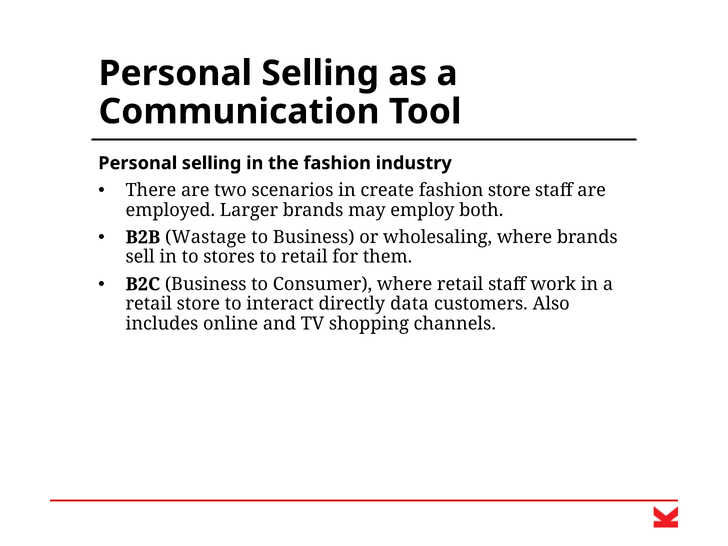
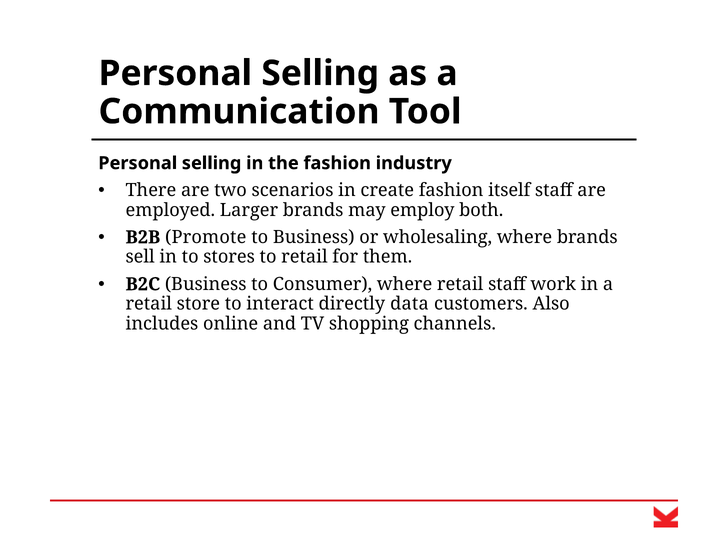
fashion store: store -> itself
Wastage: Wastage -> Promote
